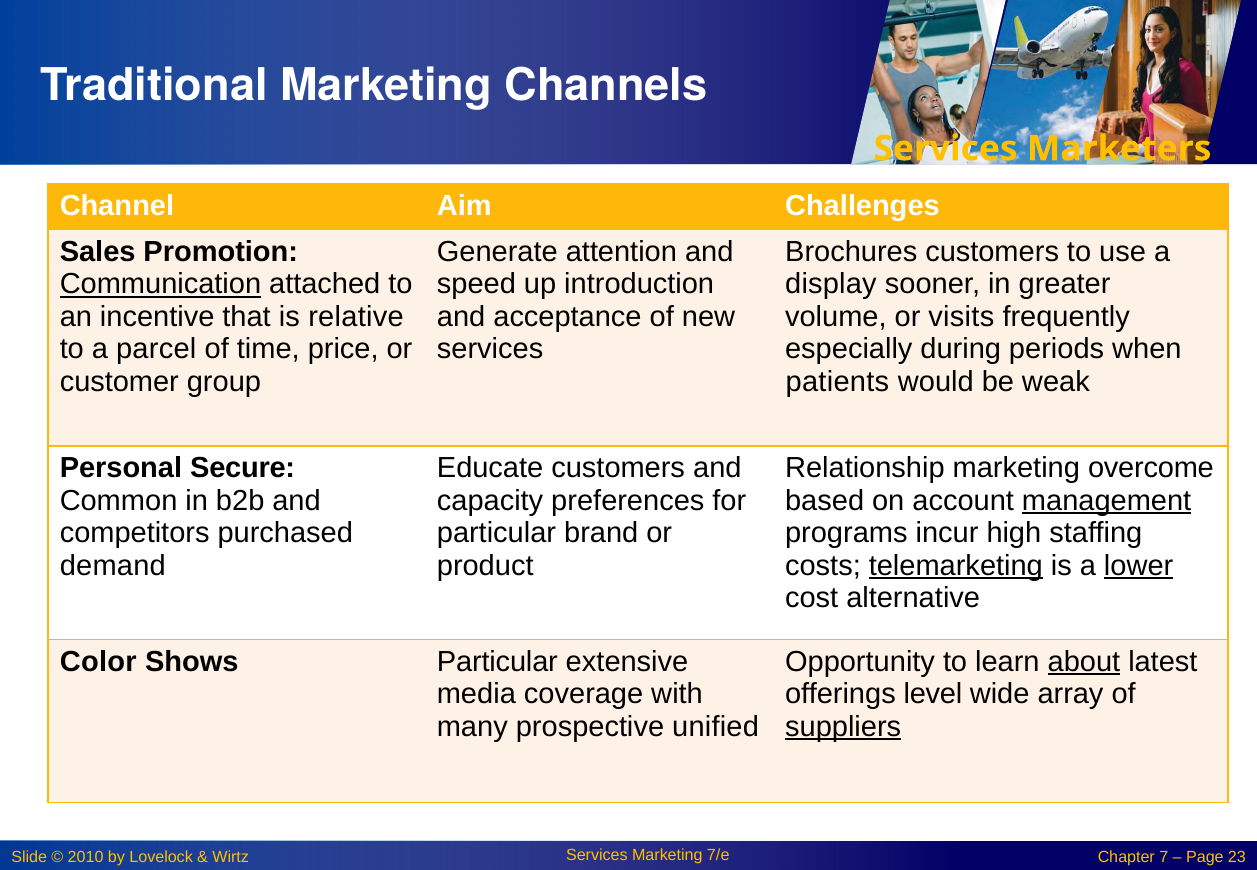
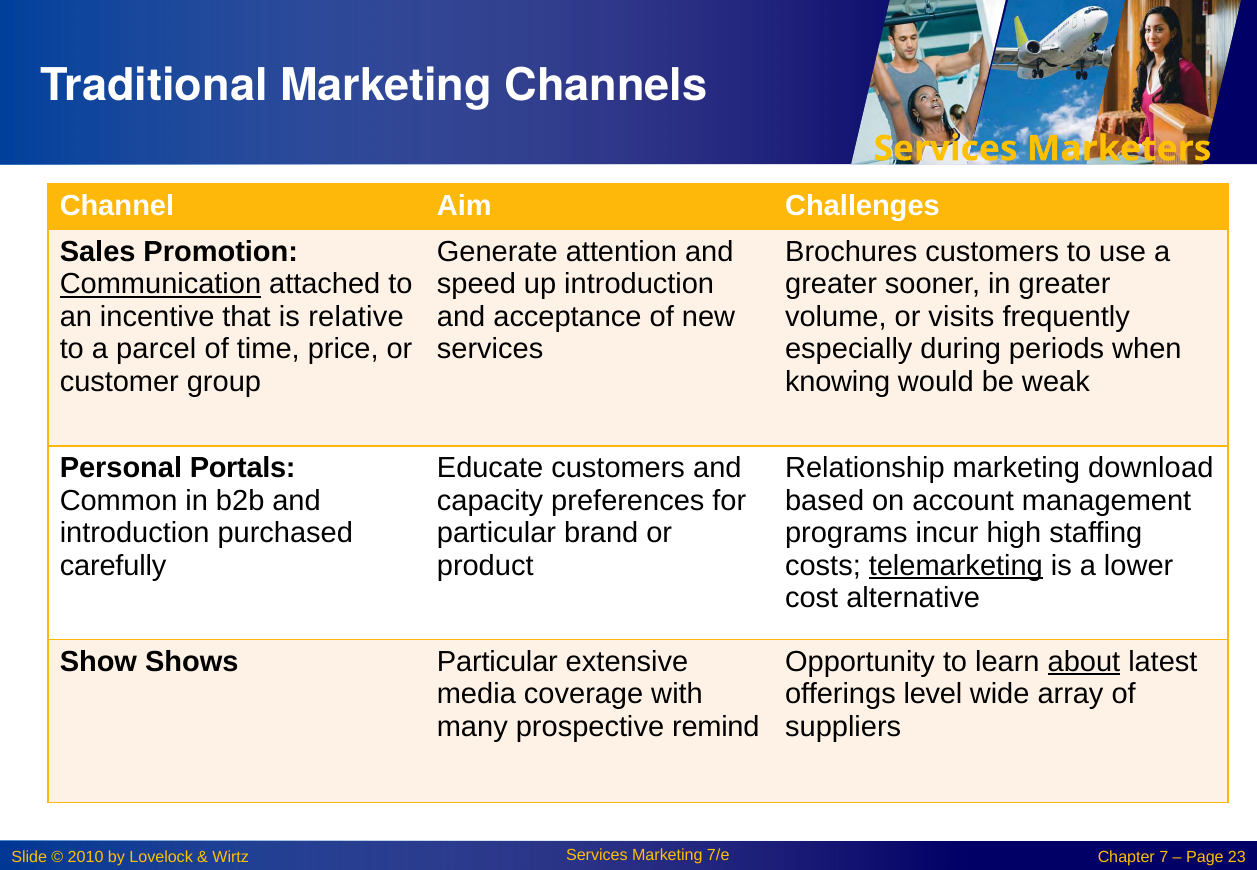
display at (831, 284): display -> greater
patients: patients -> knowing
Secure: Secure -> Portals
overcome: overcome -> download
management underline: present -> none
competitors at (135, 534): competitors -> introduction
demand: demand -> carefully
lower underline: present -> none
Color: Color -> Show
unified: unified -> remind
suppliers underline: present -> none
